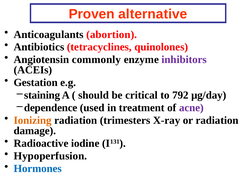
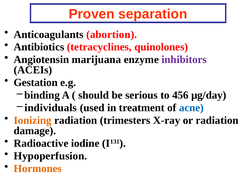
alternative: alternative -> separation
commonly: commonly -> marijuana
staining: staining -> binding
critical: critical -> serious
792: 792 -> 456
dependence: dependence -> individuals
acne colour: purple -> blue
Hormones colour: blue -> orange
